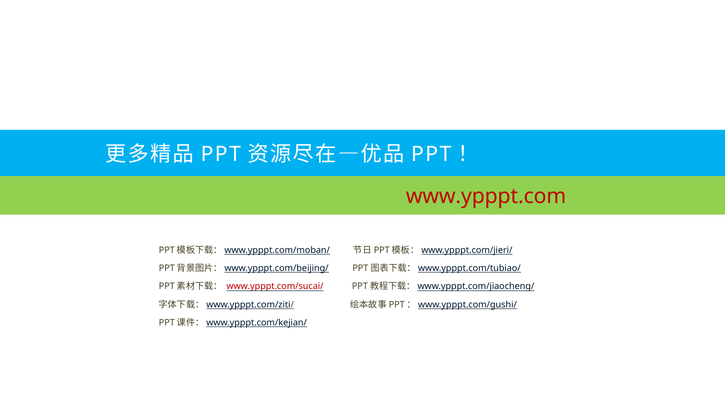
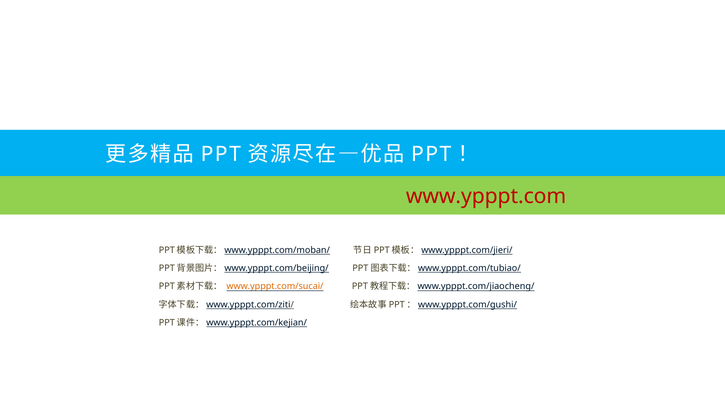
www.ypppt.com/sucai/ colour: red -> orange
